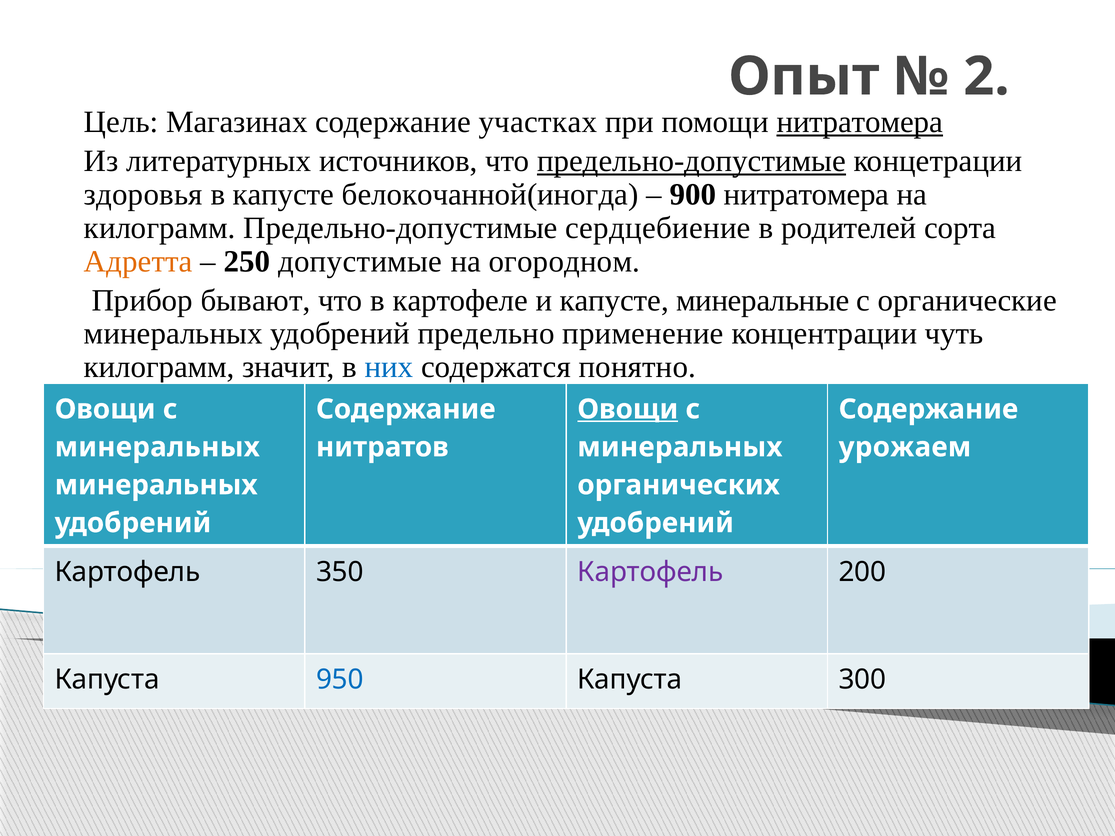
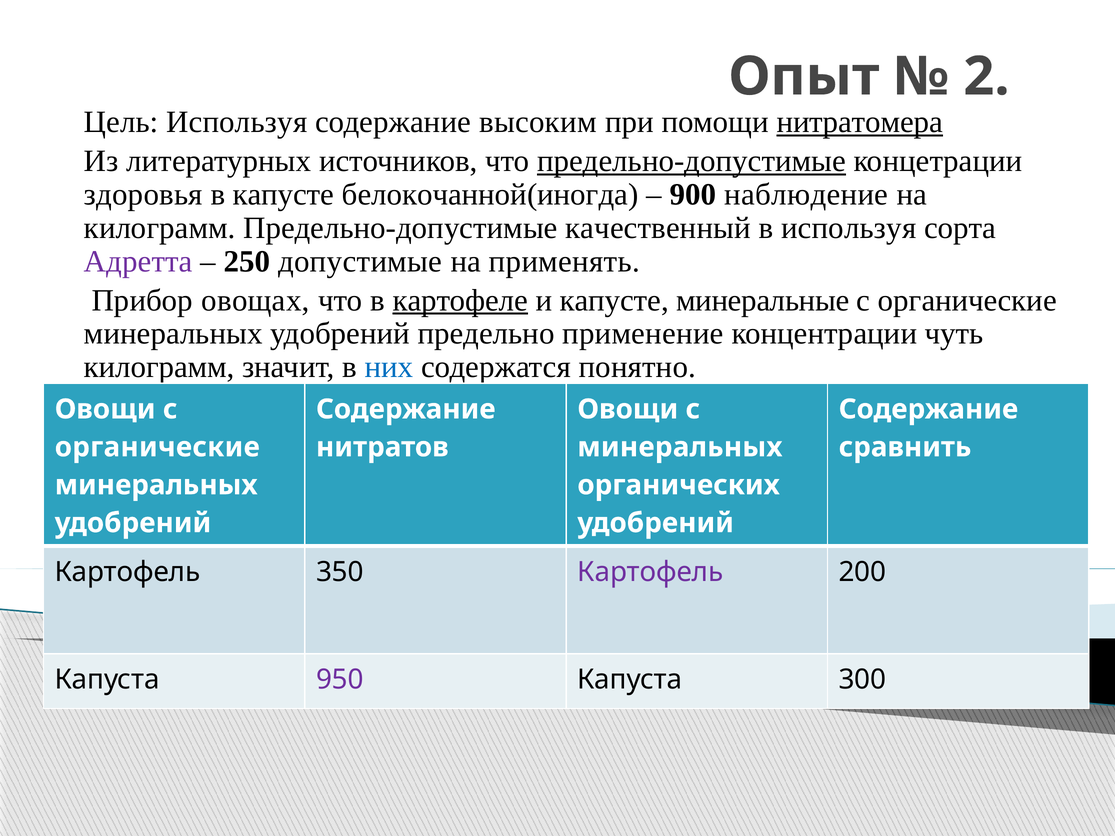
Цель Магазинах: Магазинах -> Используя
участках: участках -> высоким
900 нитратомера: нитратомера -> наблюдение
сердцебиение: сердцебиение -> качественный
в родителей: родителей -> используя
Адретта colour: orange -> purple
огородном: огородном -> применять
бывают: бывают -> овощах
картофеле underline: none -> present
Овощи at (628, 409) underline: present -> none
минеральных at (157, 447): минеральных -> органические
урожаем: урожаем -> сравнить
950 colour: blue -> purple
